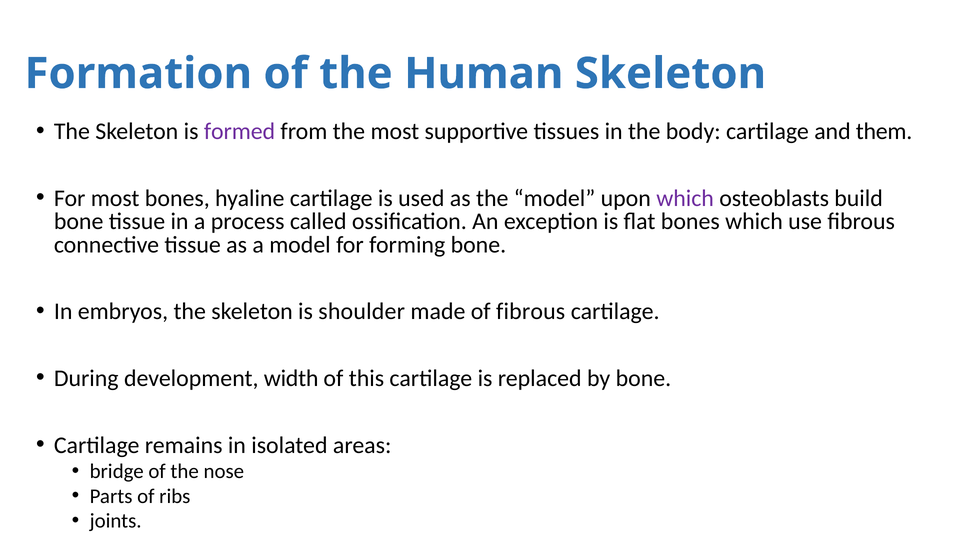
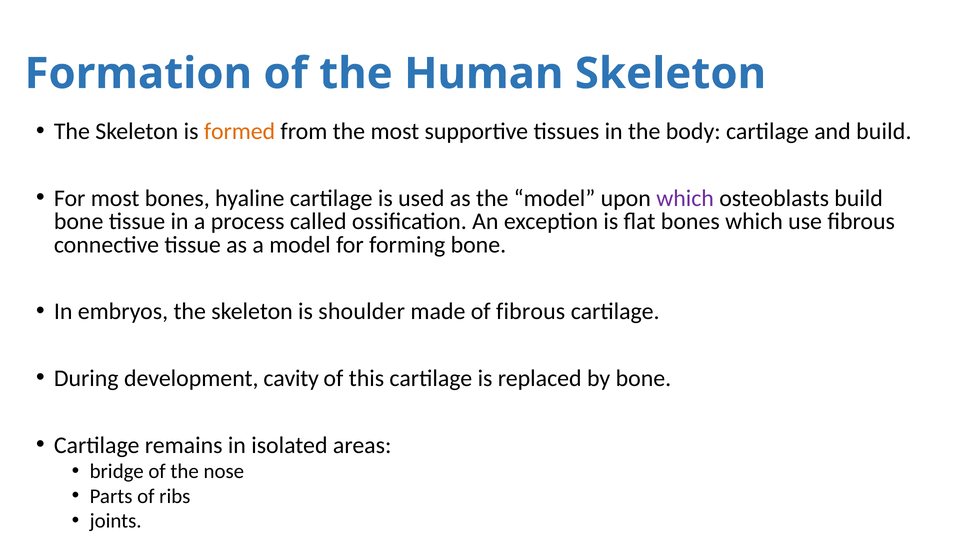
formed colour: purple -> orange
and them: them -> build
width: width -> cavity
